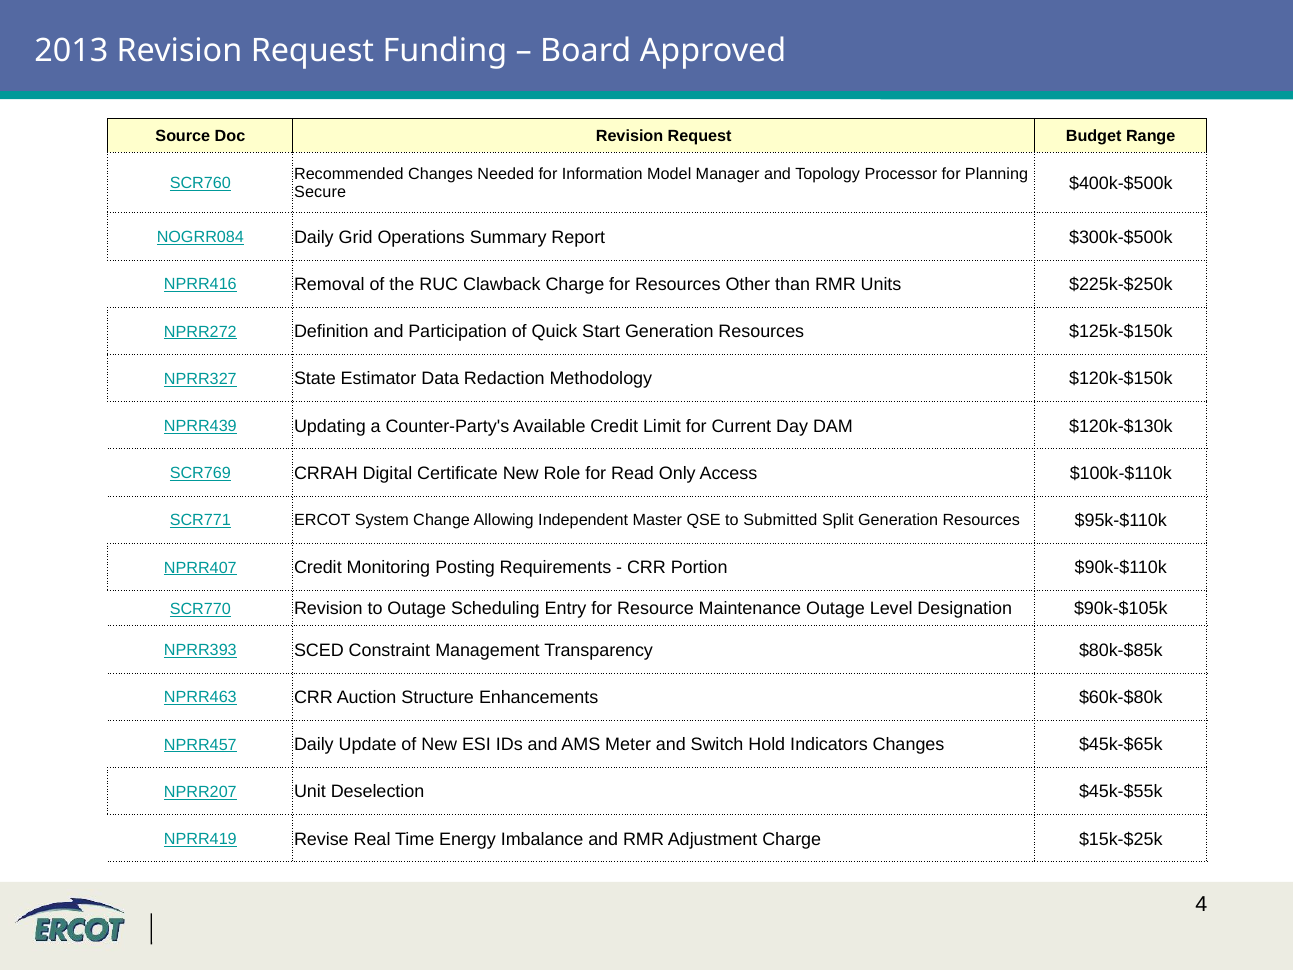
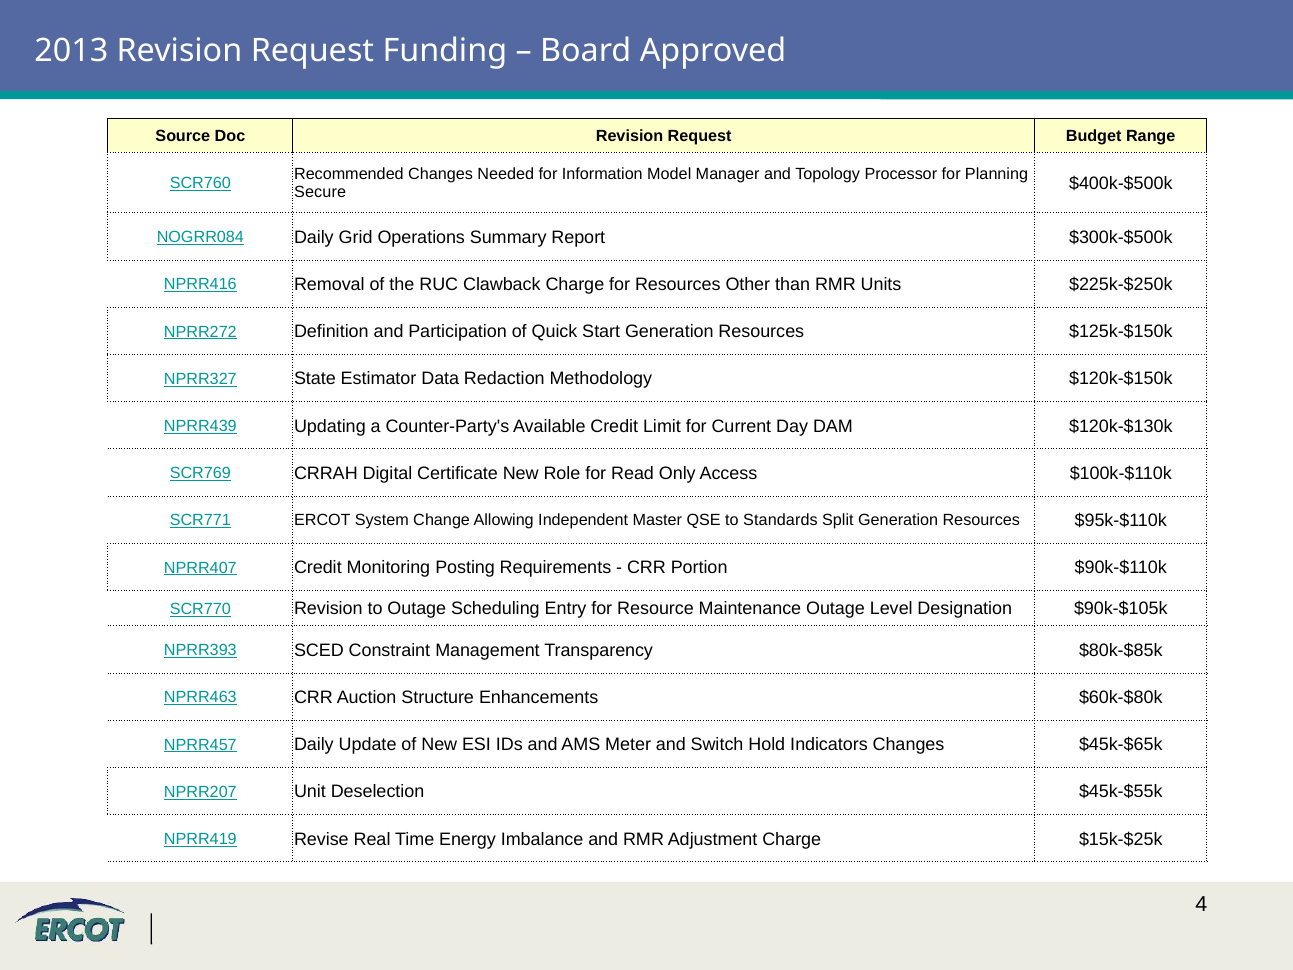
Submitted: Submitted -> Standards
